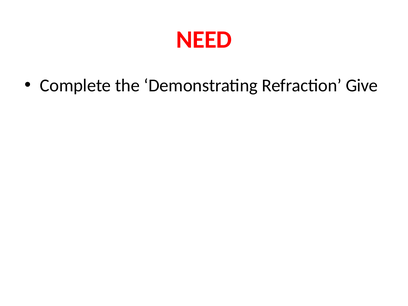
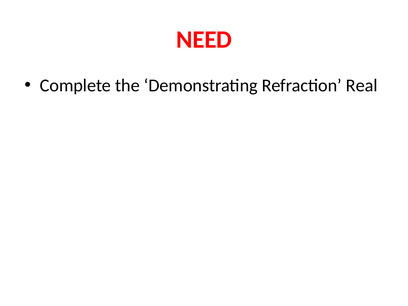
Give: Give -> Real
